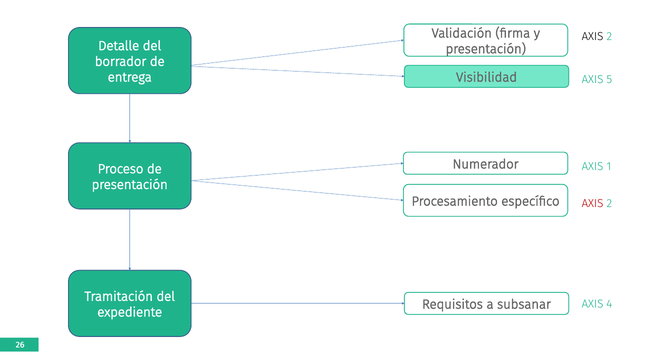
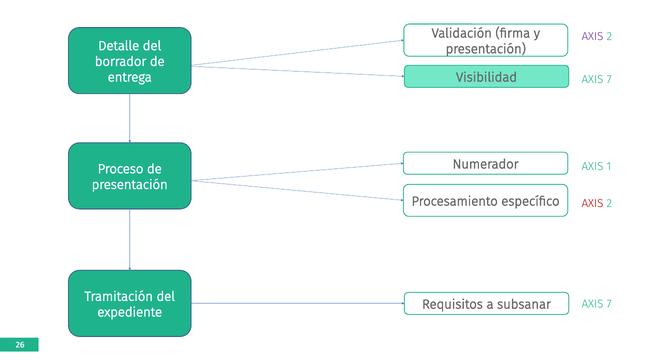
AXIS at (593, 37) colour: black -> purple
5 at (609, 80): 5 -> 7
subsanar AXIS 4: 4 -> 7
